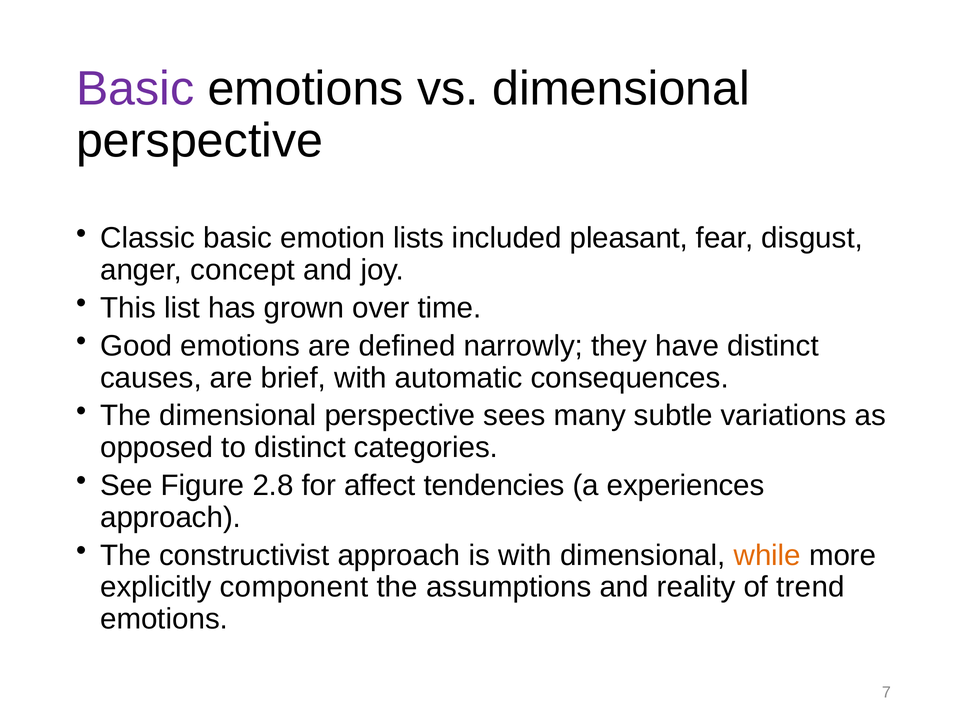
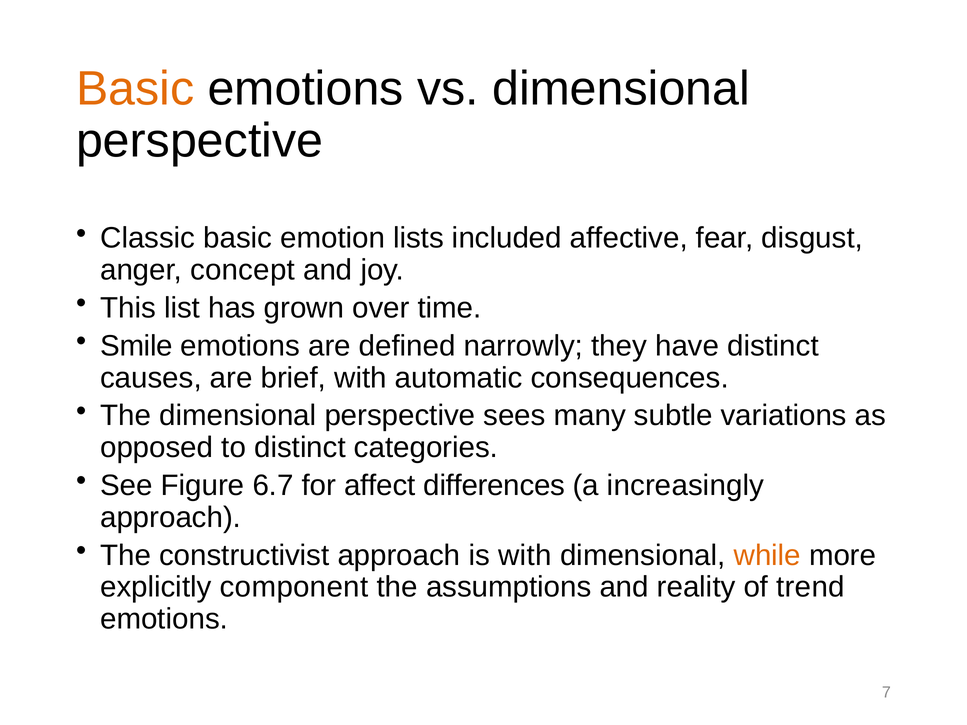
Basic at (135, 89) colour: purple -> orange
pleasant: pleasant -> affective
Good: Good -> Smile
2.8: 2.8 -> 6.7
tendencies: tendencies -> differences
experiences: experiences -> increasingly
